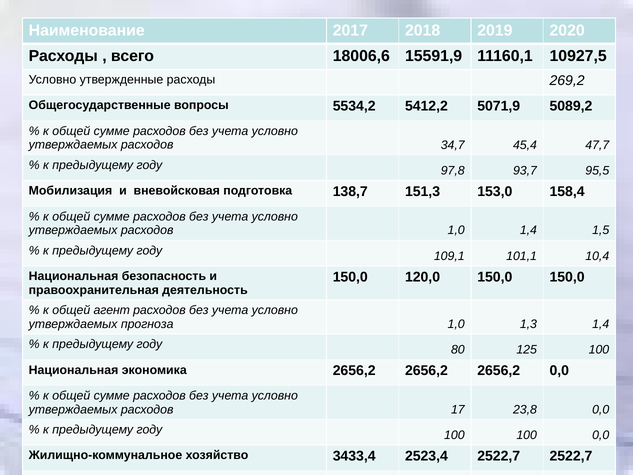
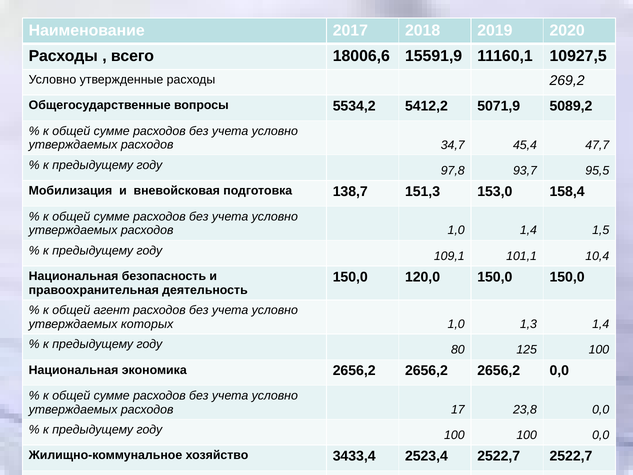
прогноза: прогноза -> которых
